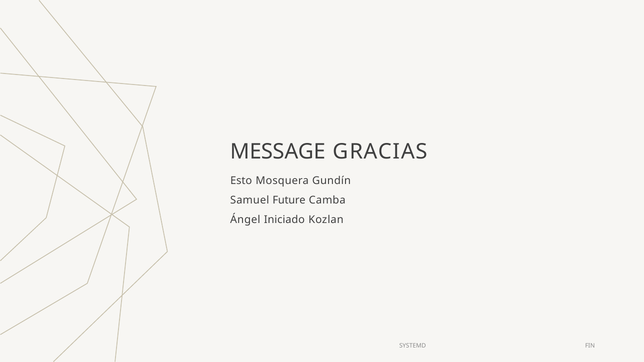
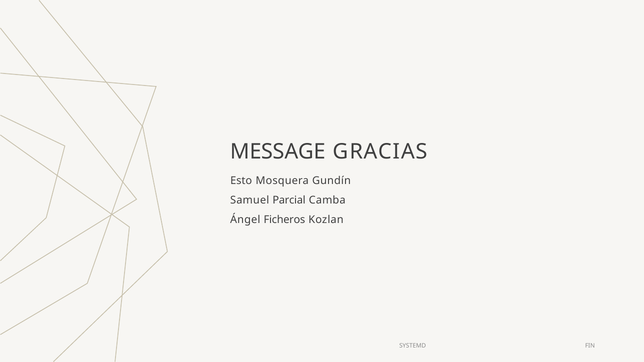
Future: Future -> Parcial
Iniciado: Iniciado -> Ficheros
